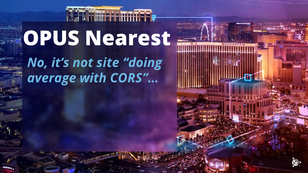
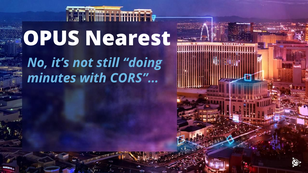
site: site -> still
average: average -> minutes
